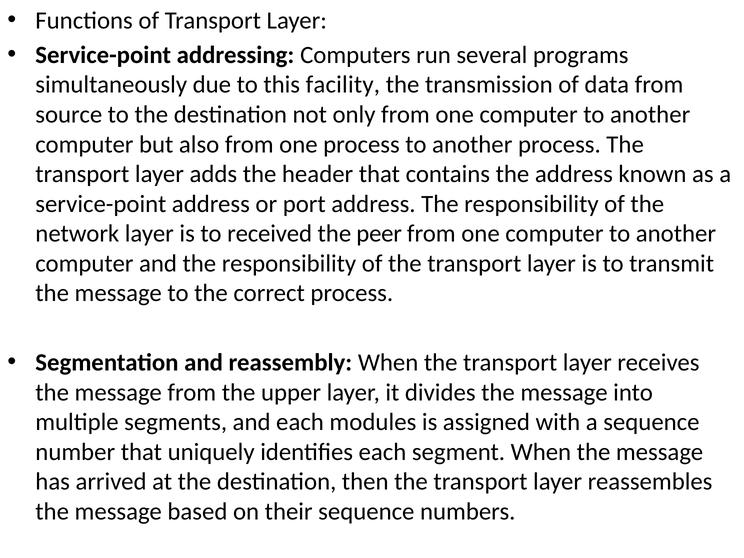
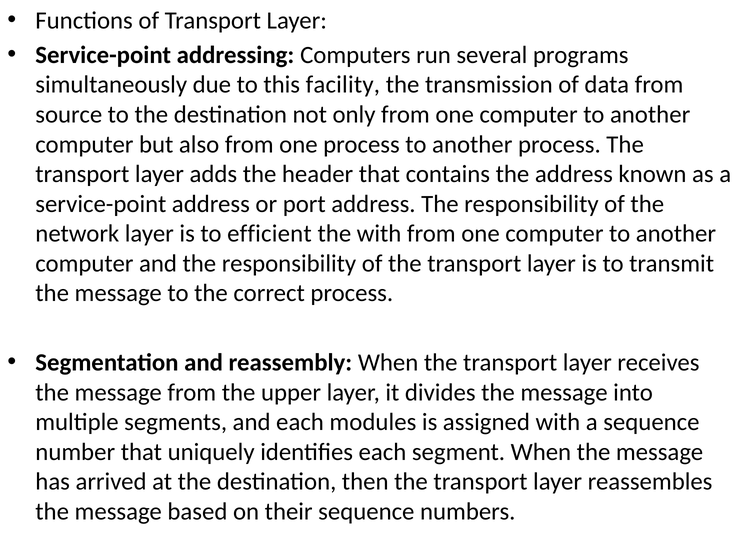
received: received -> efficient
the peer: peer -> with
